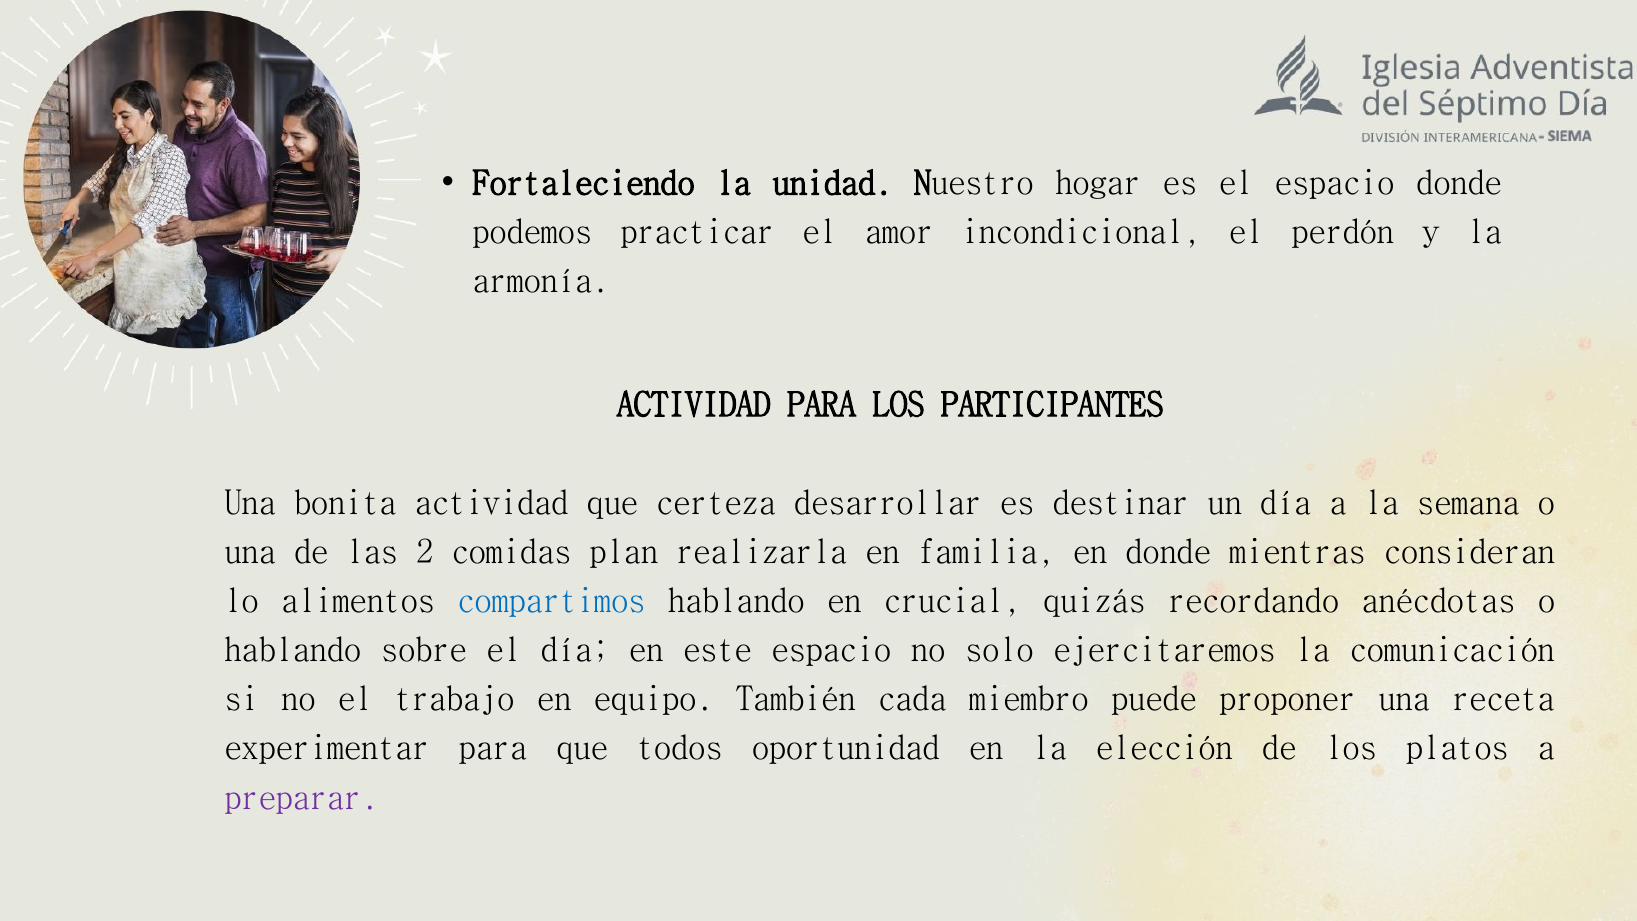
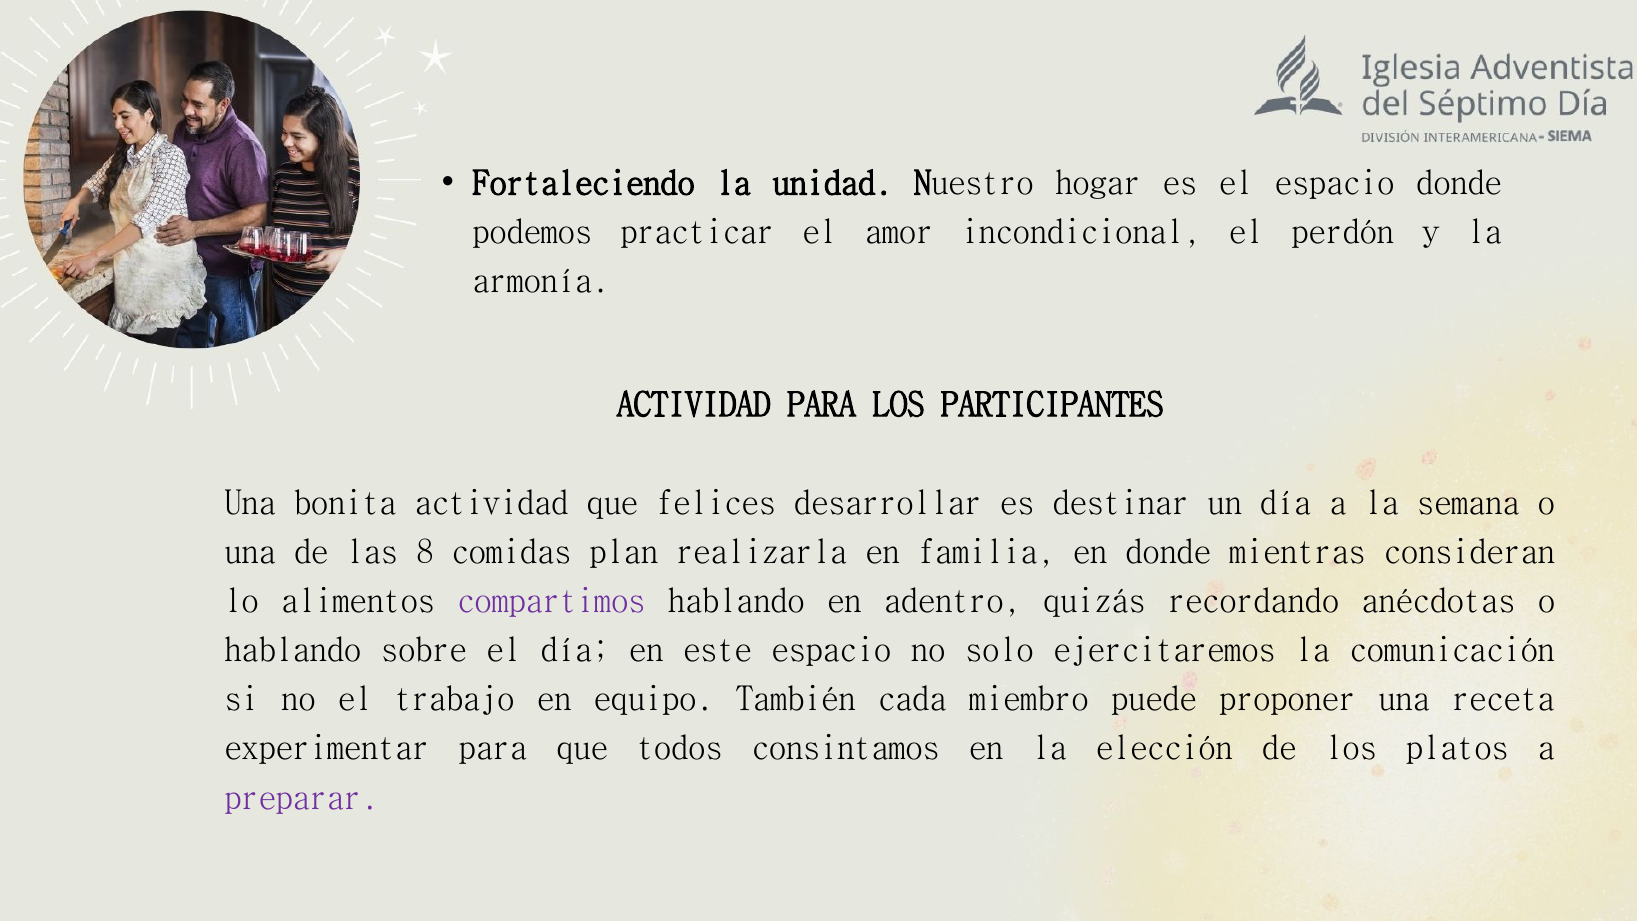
certeza: certeza -> felices
2: 2 -> 8
compartimos colour: blue -> purple
crucial: crucial -> adentro
oportunidad: oportunidad -> consintamos
